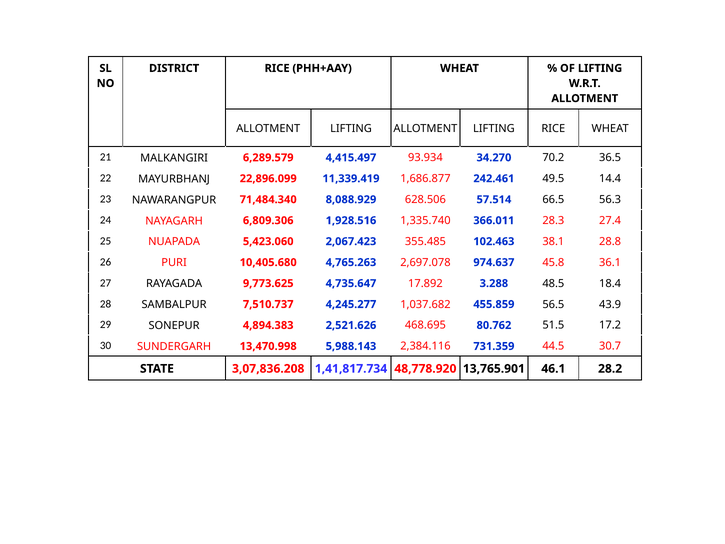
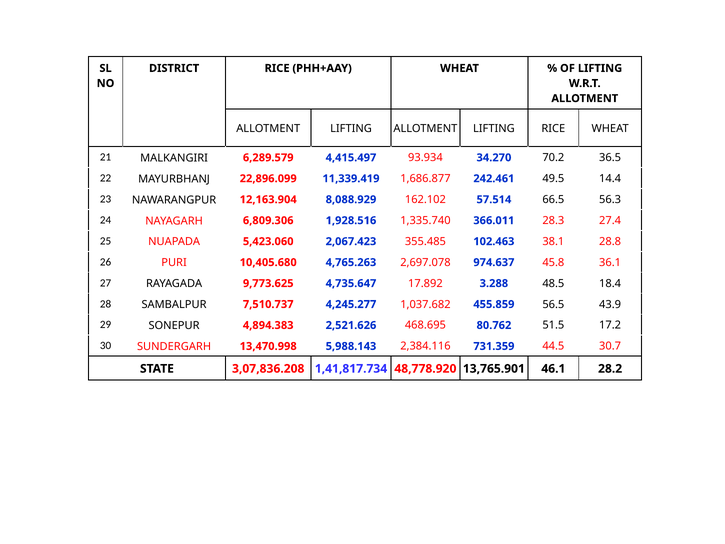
71,484.340: 71,484.340 -> 12,163.904
628.506: 628.506 -> 162.102
